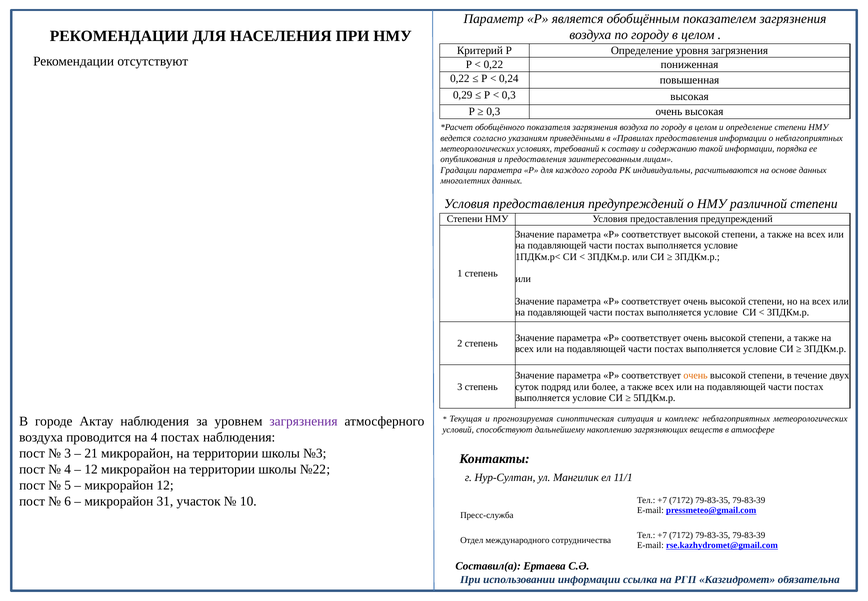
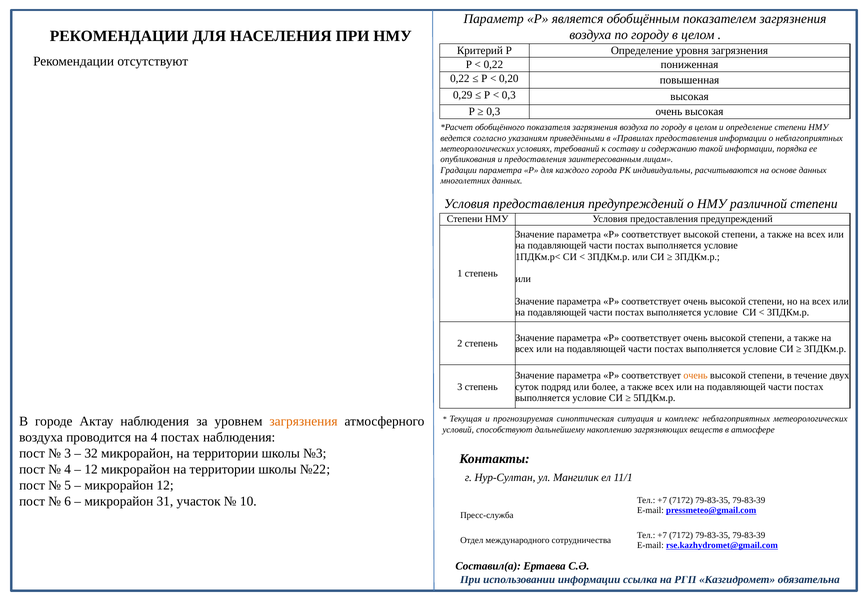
0,24: 0,24 -> 0,20
загрязнения at (304, 421) colour: purple -> orange
21: 21 -> 32
